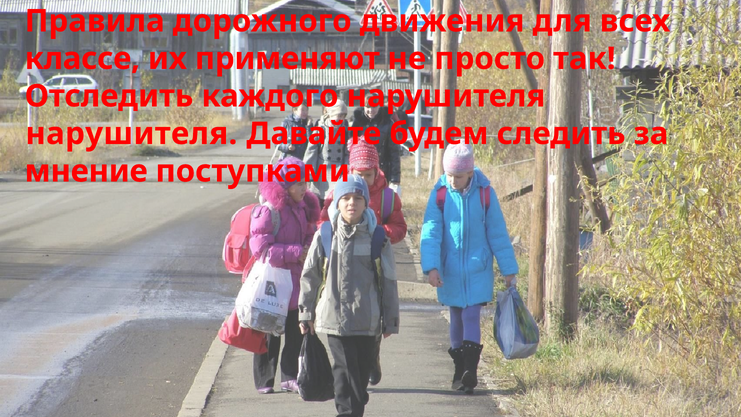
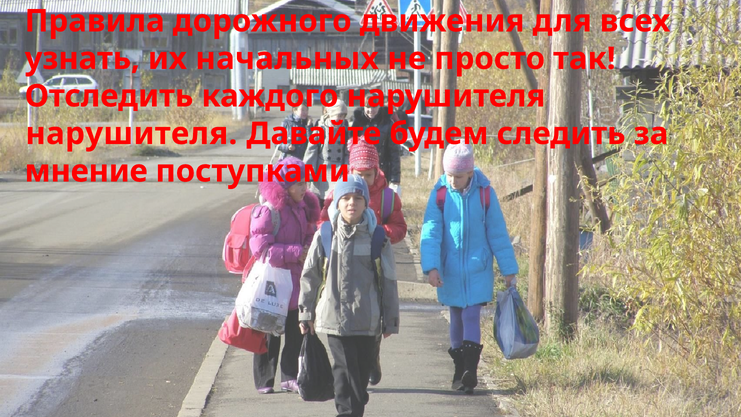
классе: классе -> узнать
применяют: применяют -> начальных
